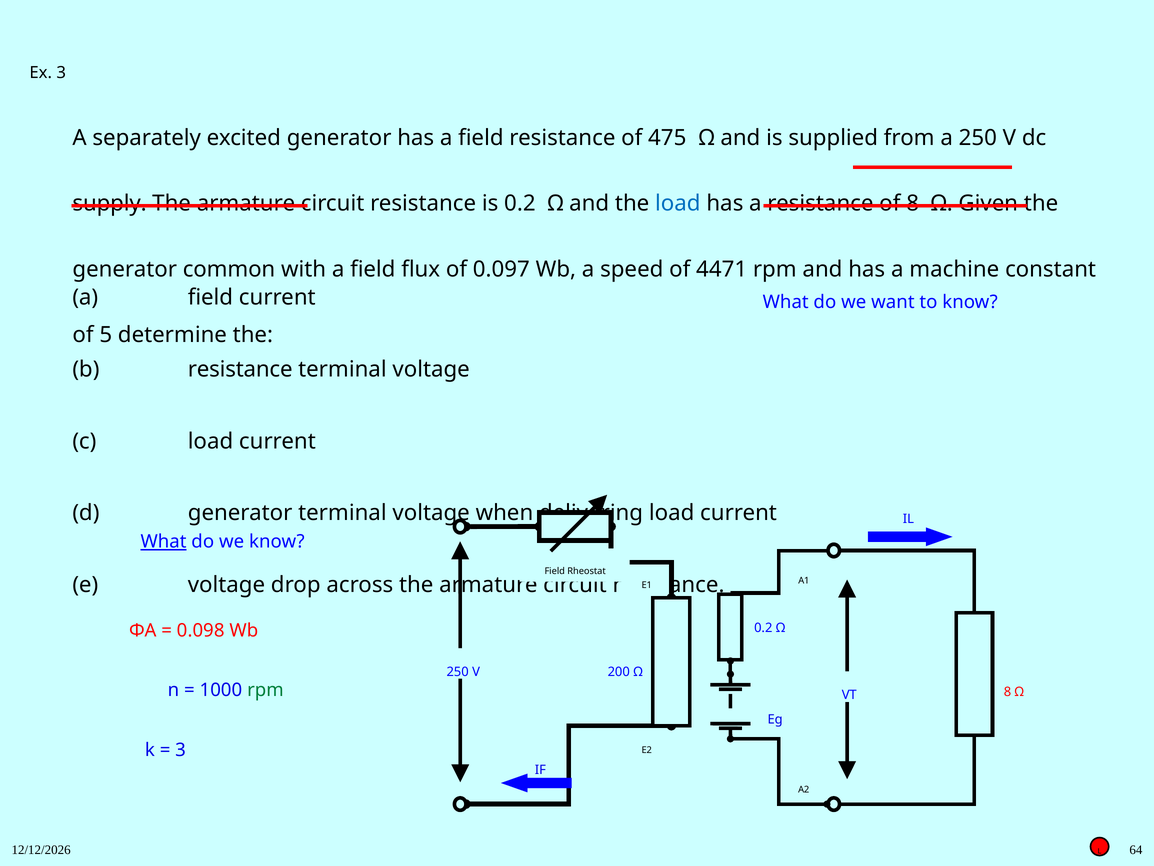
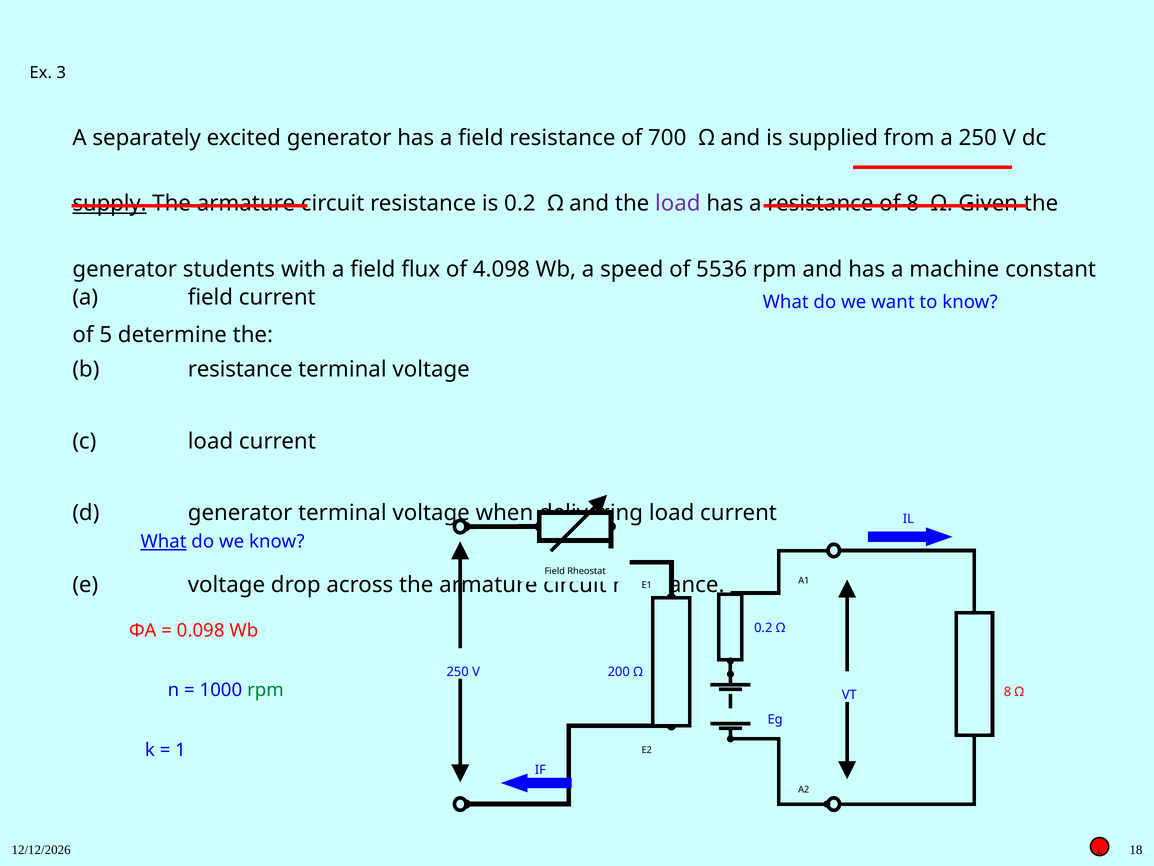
475: 475 -> 700
supply underline: none -> present
load at (678, 203) colour: blue -> purple
common: common -> students
0.097: 0.097 -> 4.098
4471: 4471 -> 5536
3 at (181, 749): 3 -> 1
64: 64 -> 18
